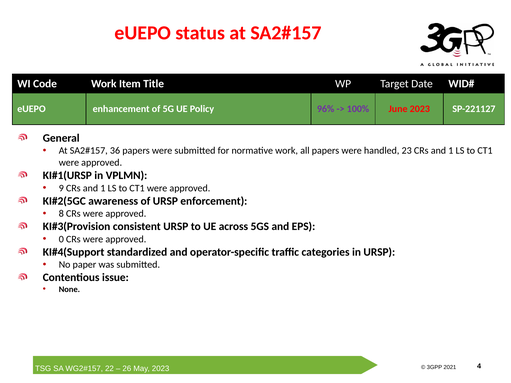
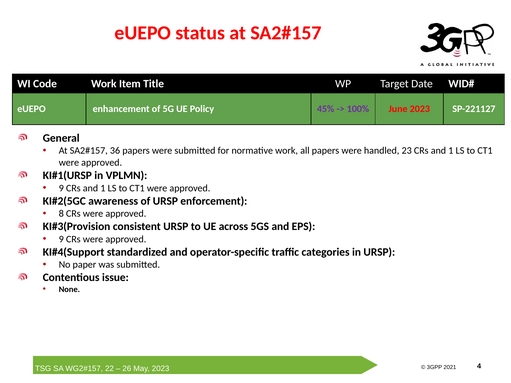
96%: 96% -> 45%
0 at (61, 239): 0 -> 9
